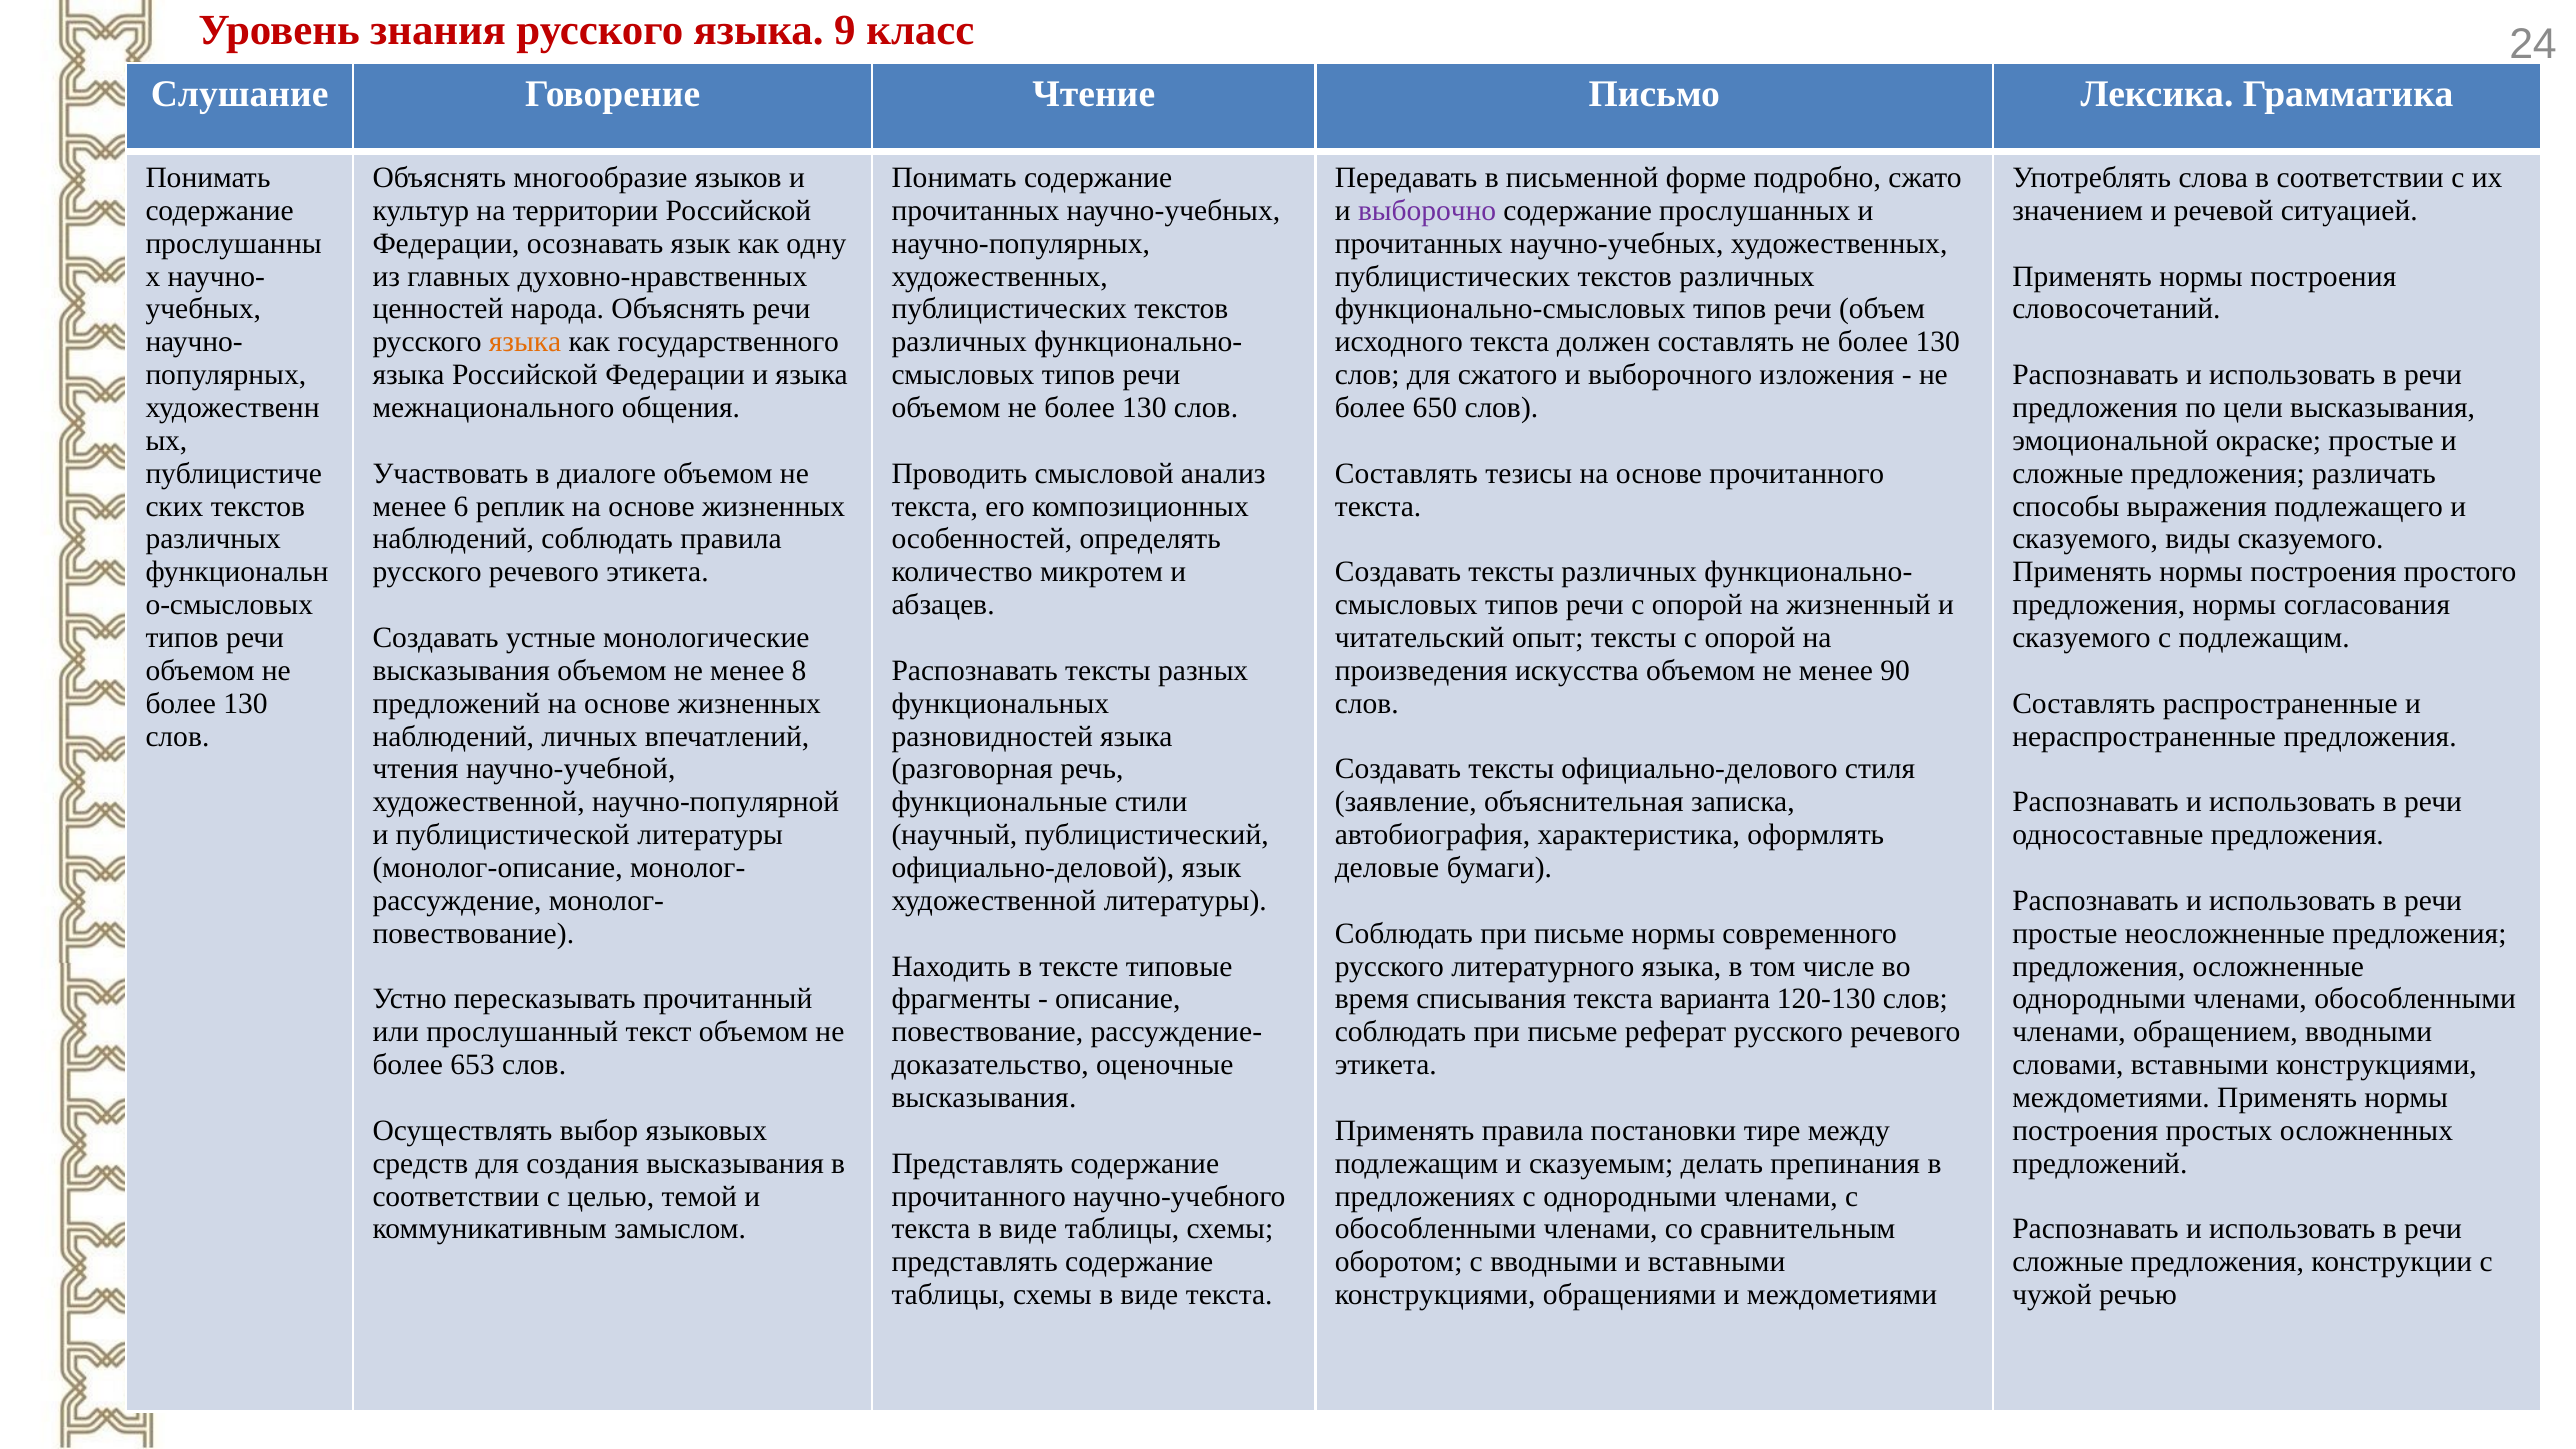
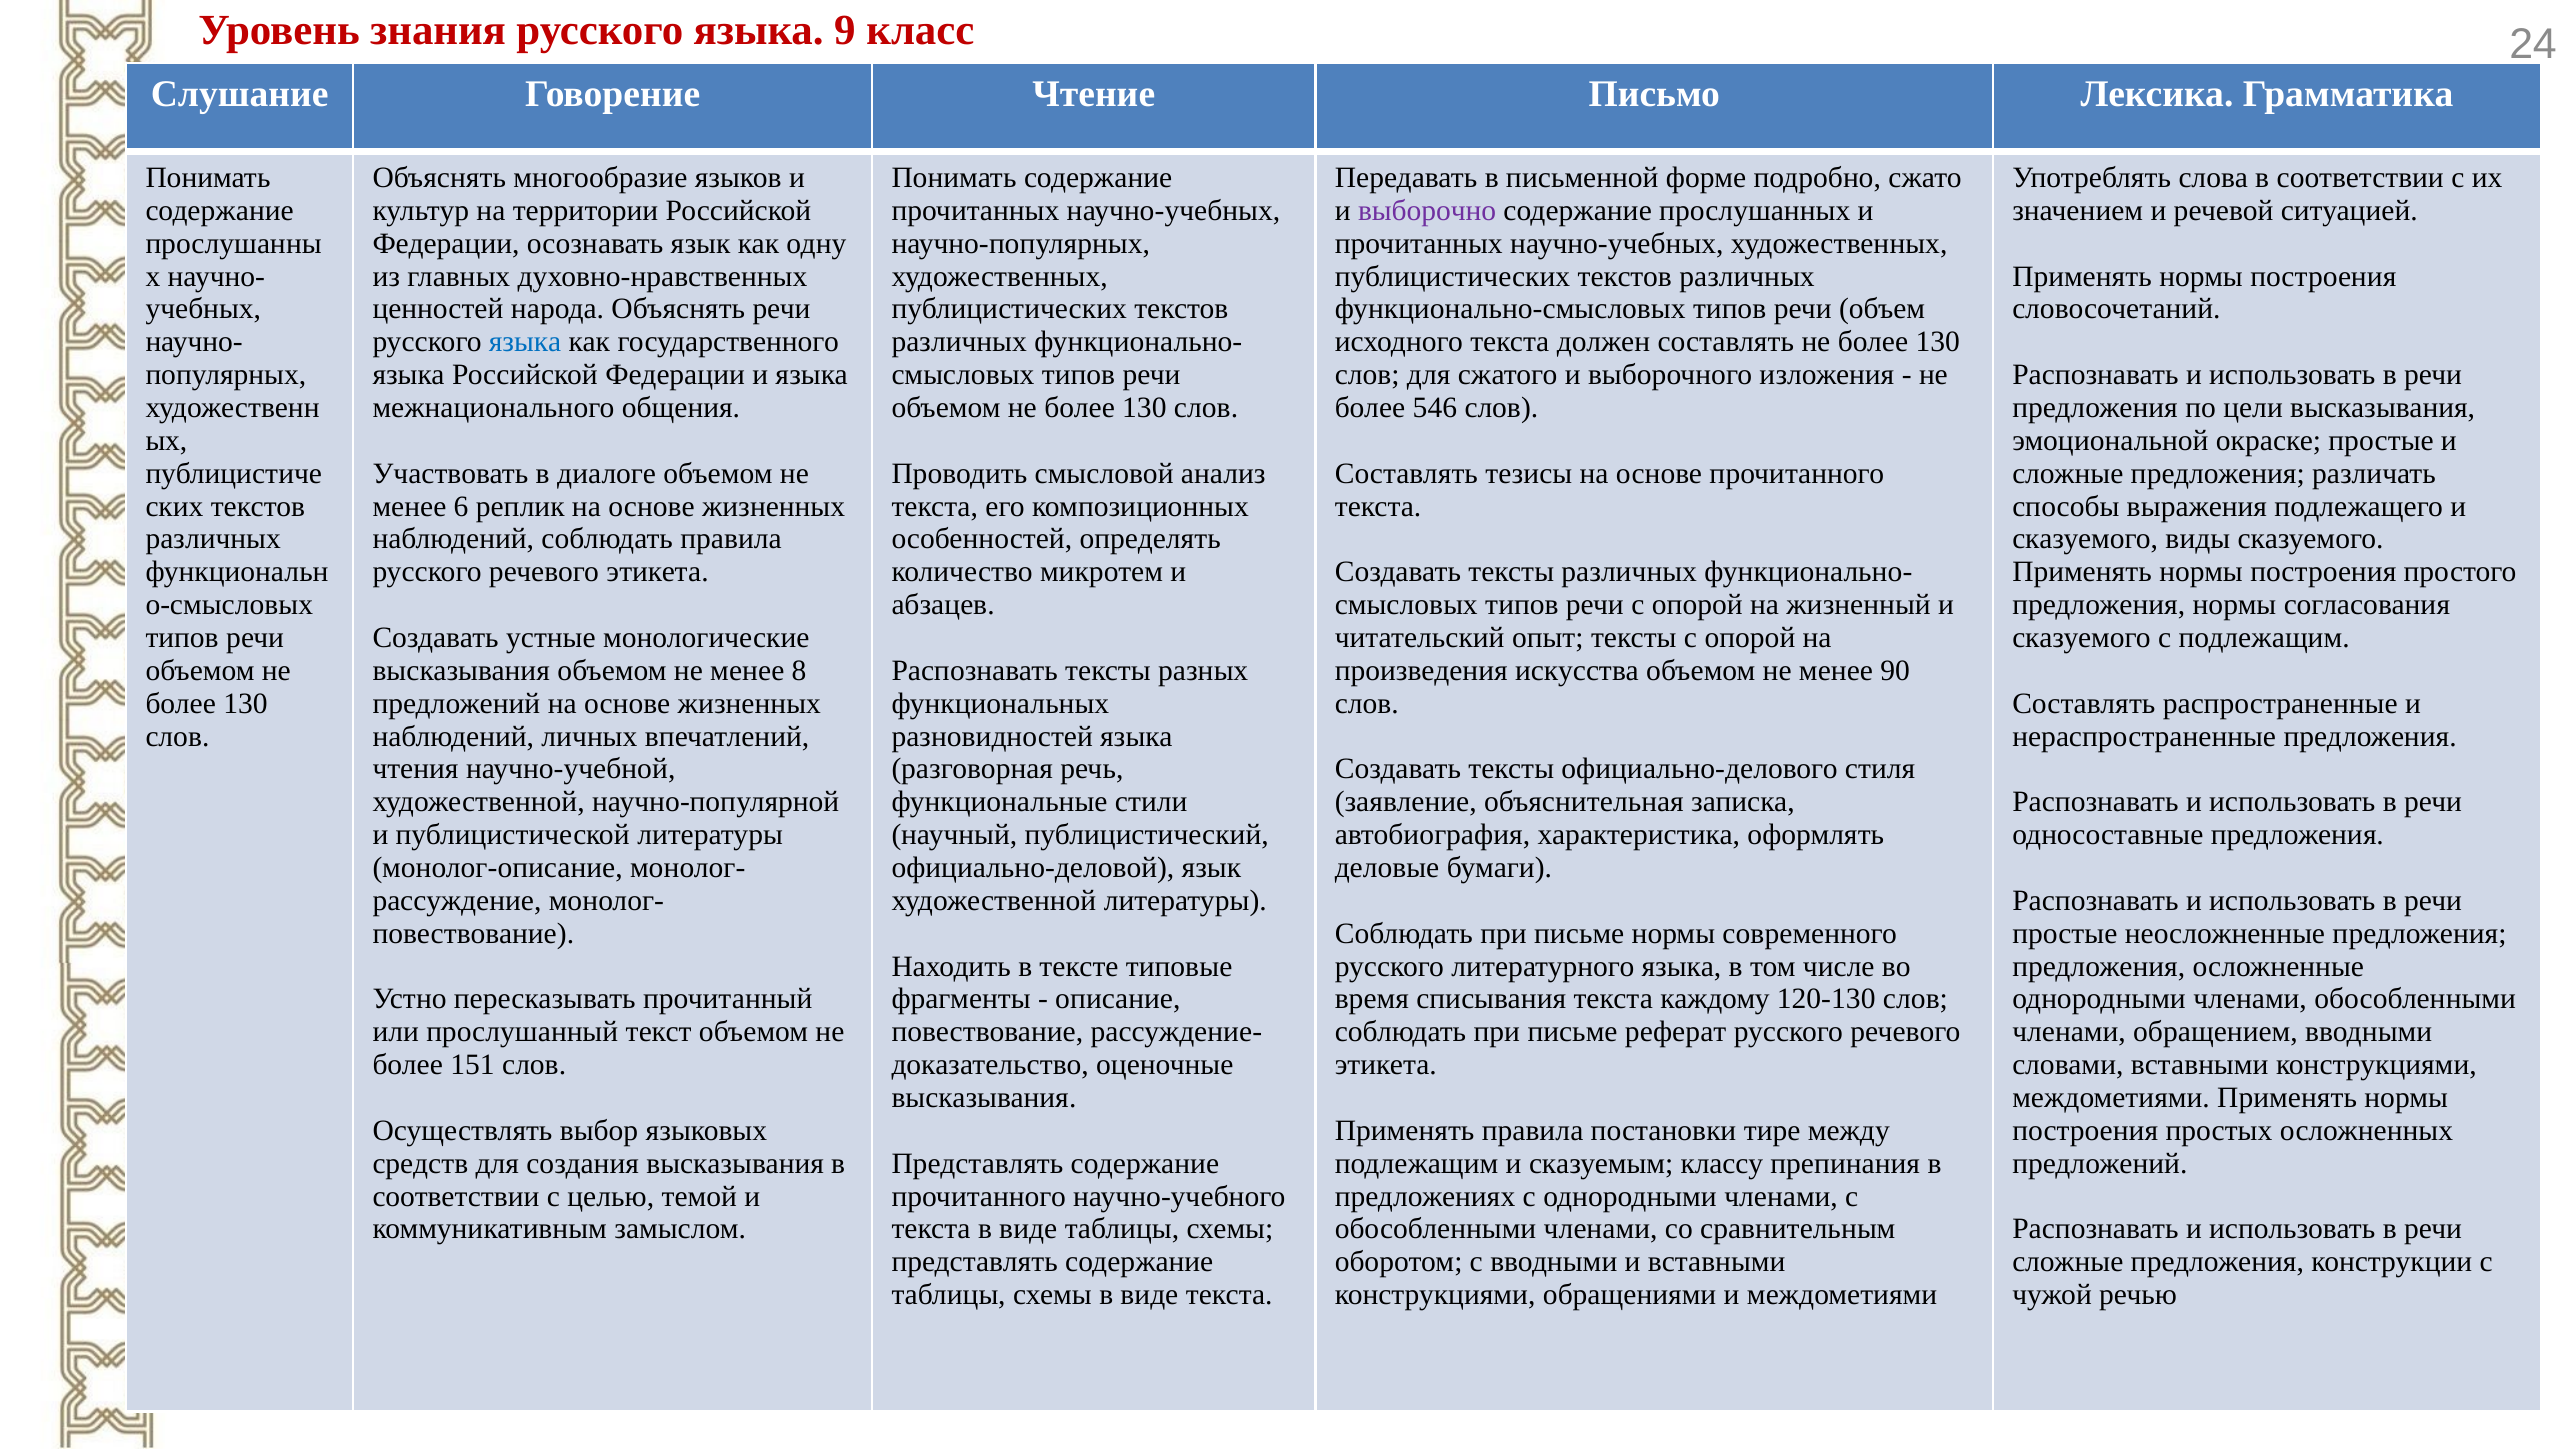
языка at (525, 342) colour: orange -> blue
650: 650 -> 546
варианта: варианта -> каждому
653: 653 -> 151
делать: делать -> классу
